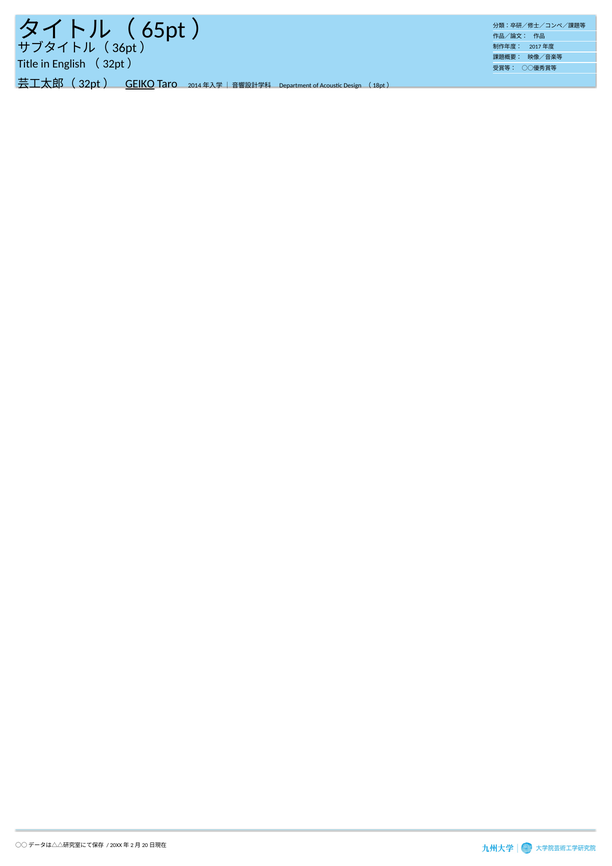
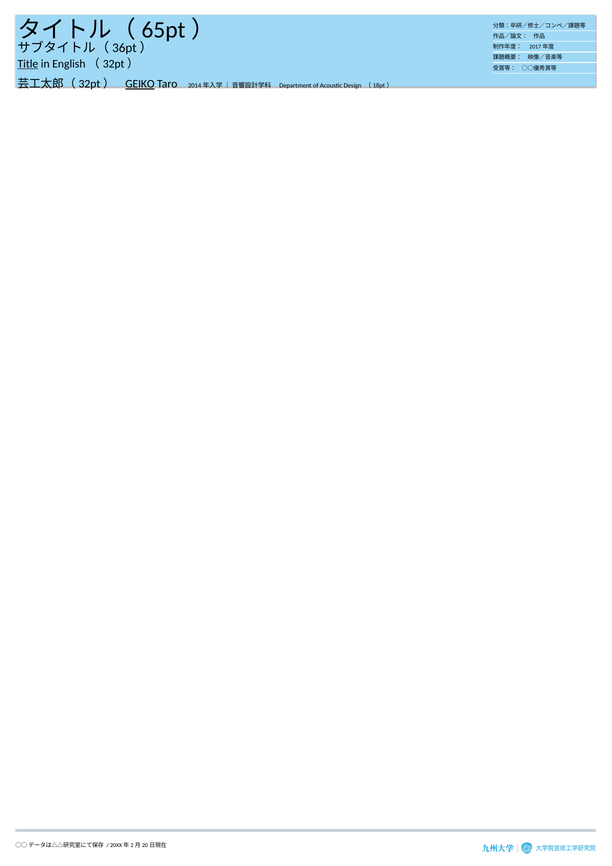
Title underline: none -> present
